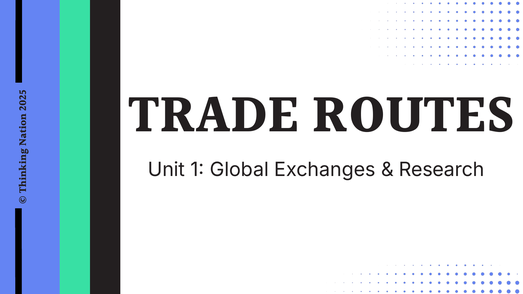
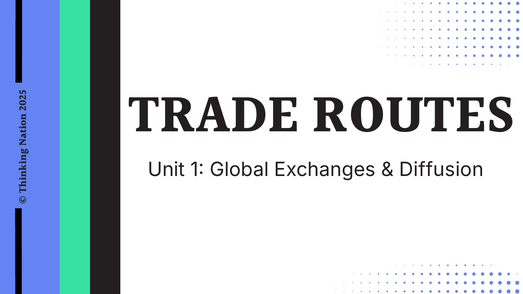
Research: Research -> Diffusion
